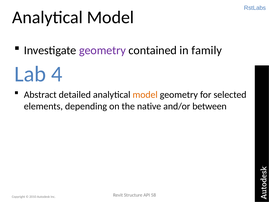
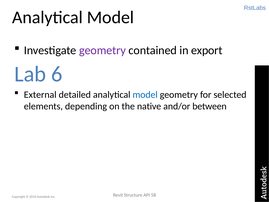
family: family -> export
4: 4 -> 6
Abstract: Abstract -> External
model at (145, 95) colour: orange -> blue
